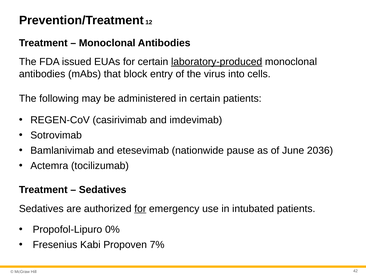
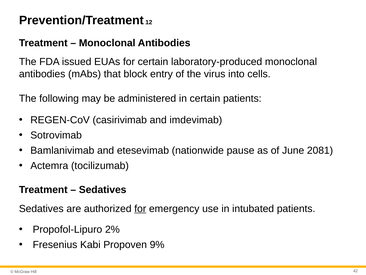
laboratory-produced underline: present -> none
2036: 2036 -> 2081
0%: 0% -> 2%
7%: 7% -> 9%
